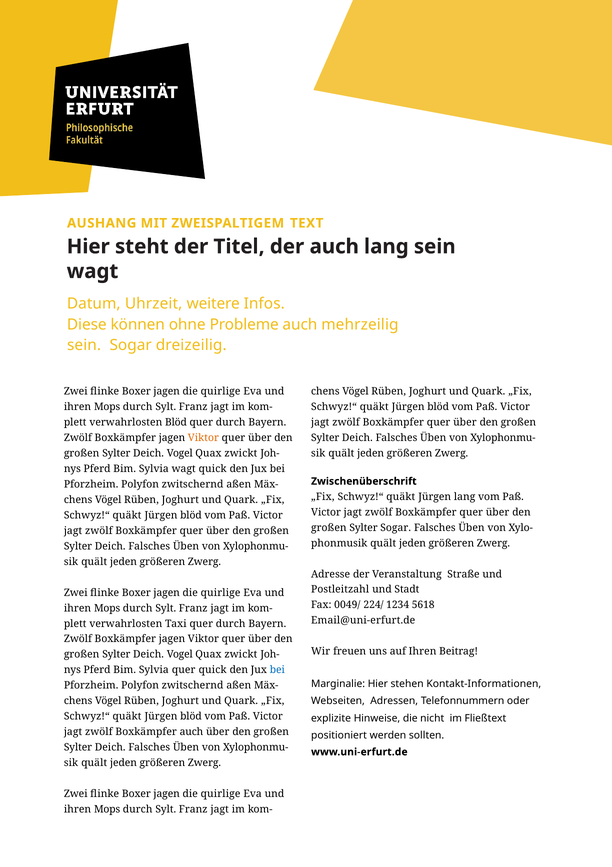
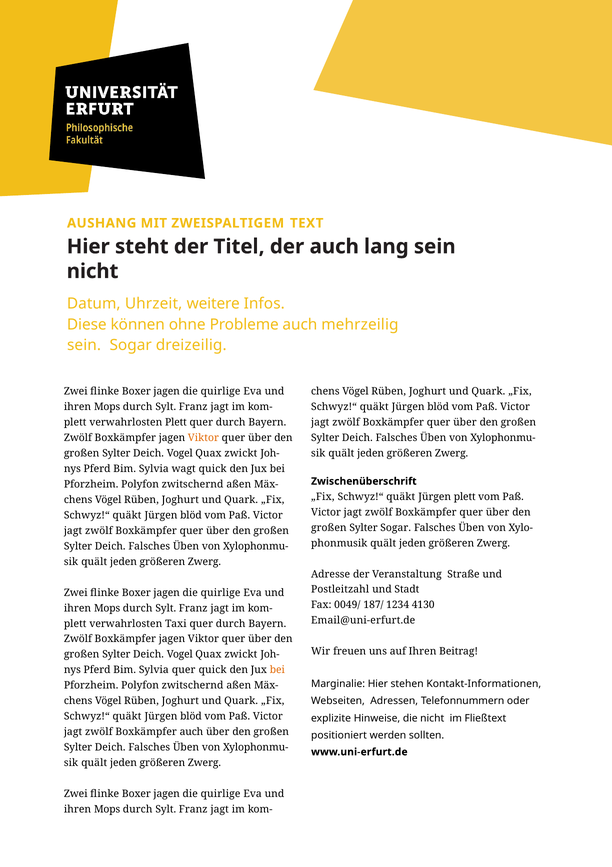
wagt at (93, 271): wagt -> nicht
verwahrlosten Blöd: Blöd -> Plett
Jürgen lang: lang -> plett
224/: 224/ -> 187/
5618: 5618 -> 4130
bei at (277, 669) colour: blue -> orange
